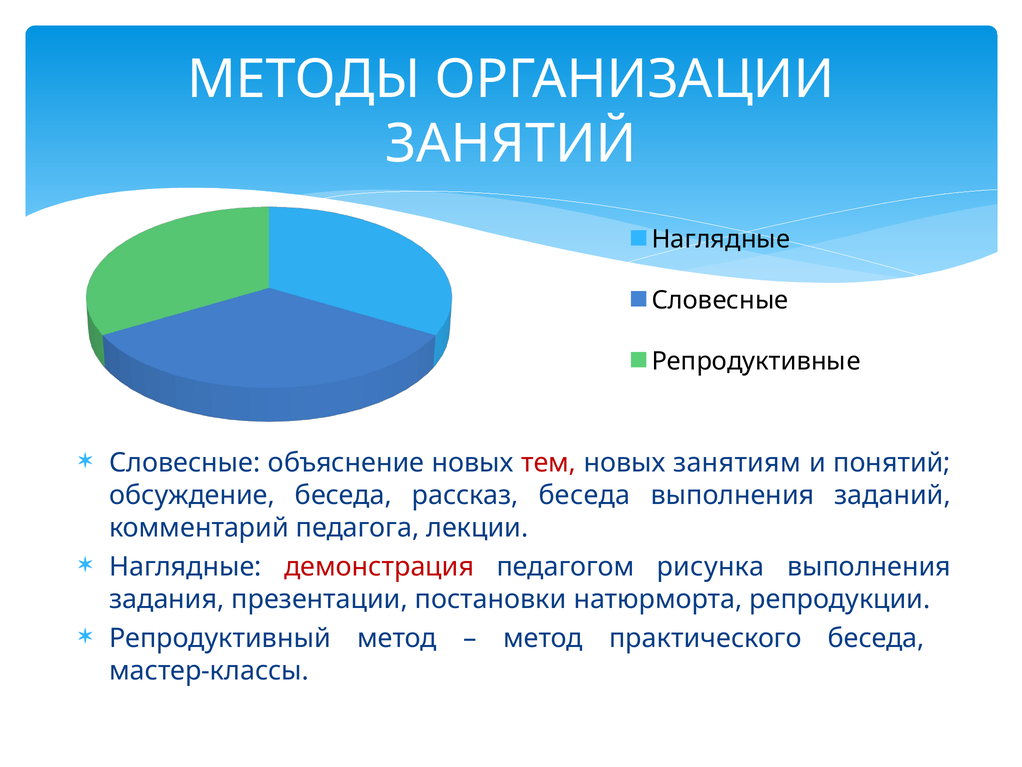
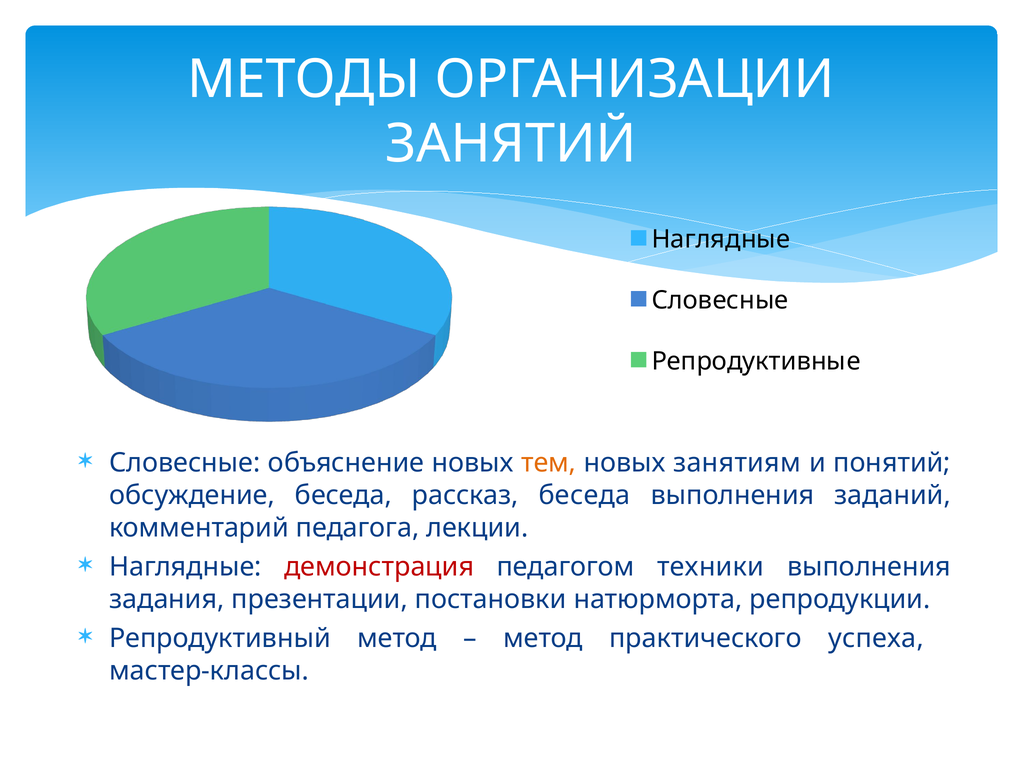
тем colour: red -> orange
рисунка: рисунка -> техники
практического беседа: беседа -> успеха
